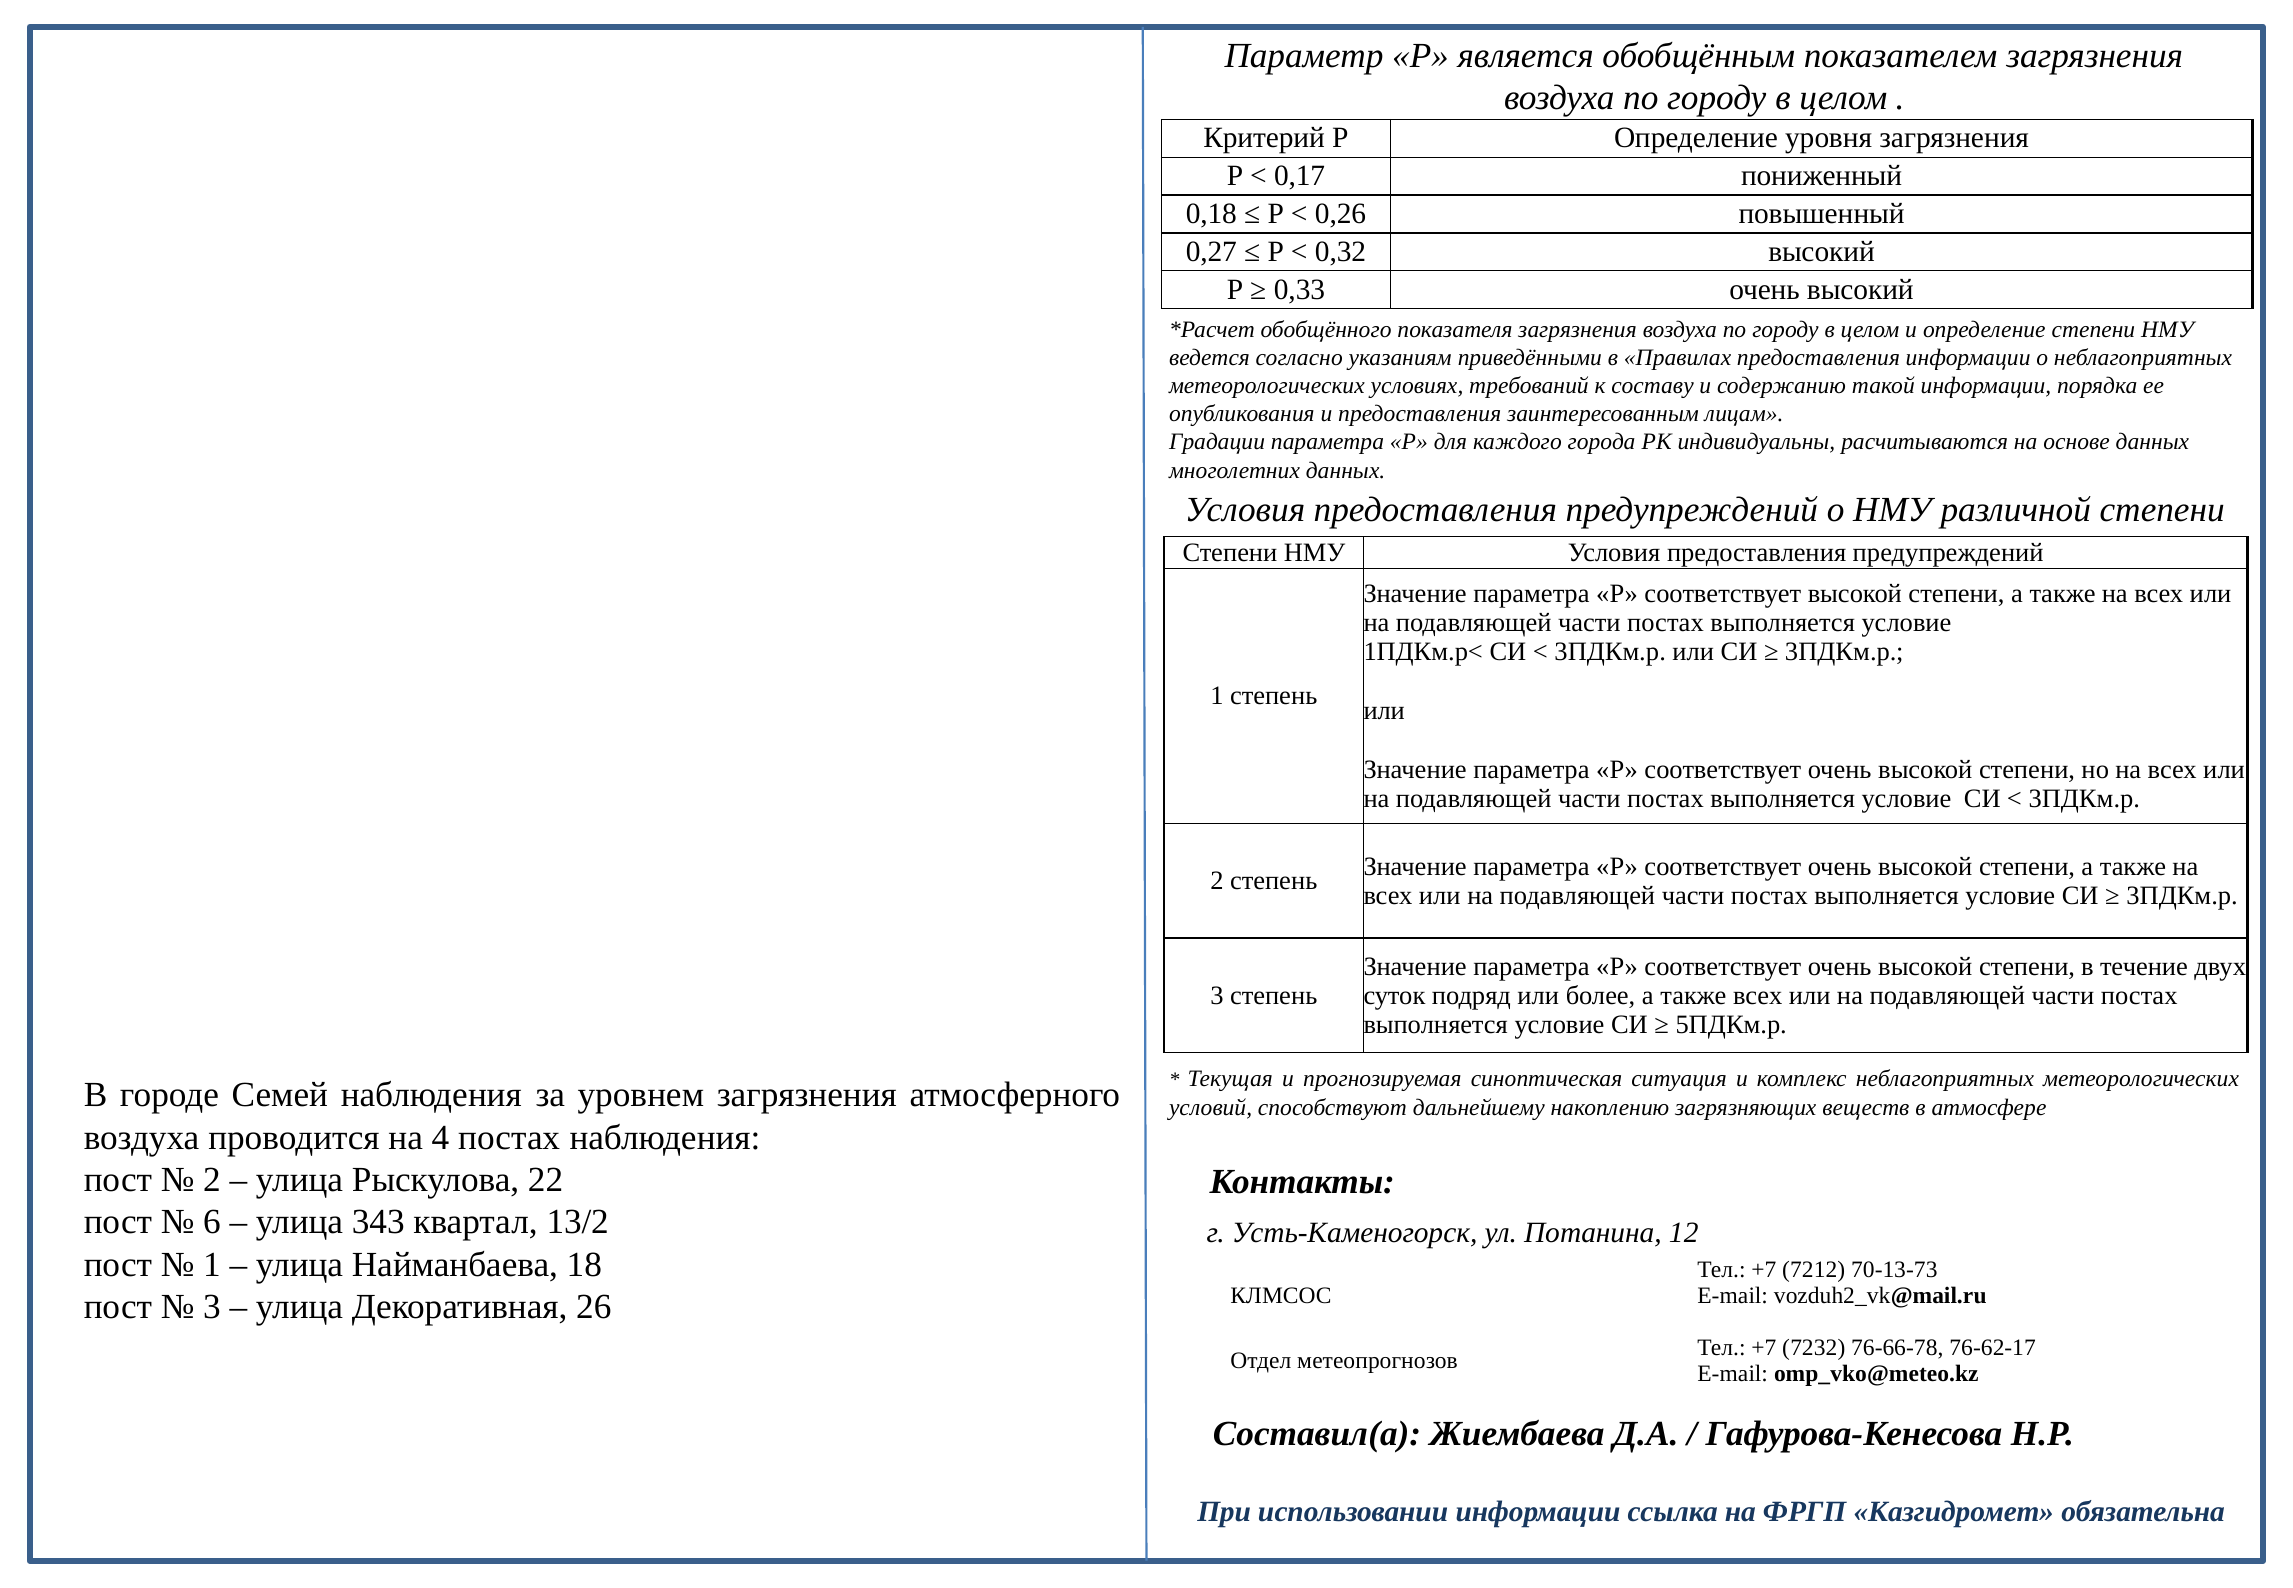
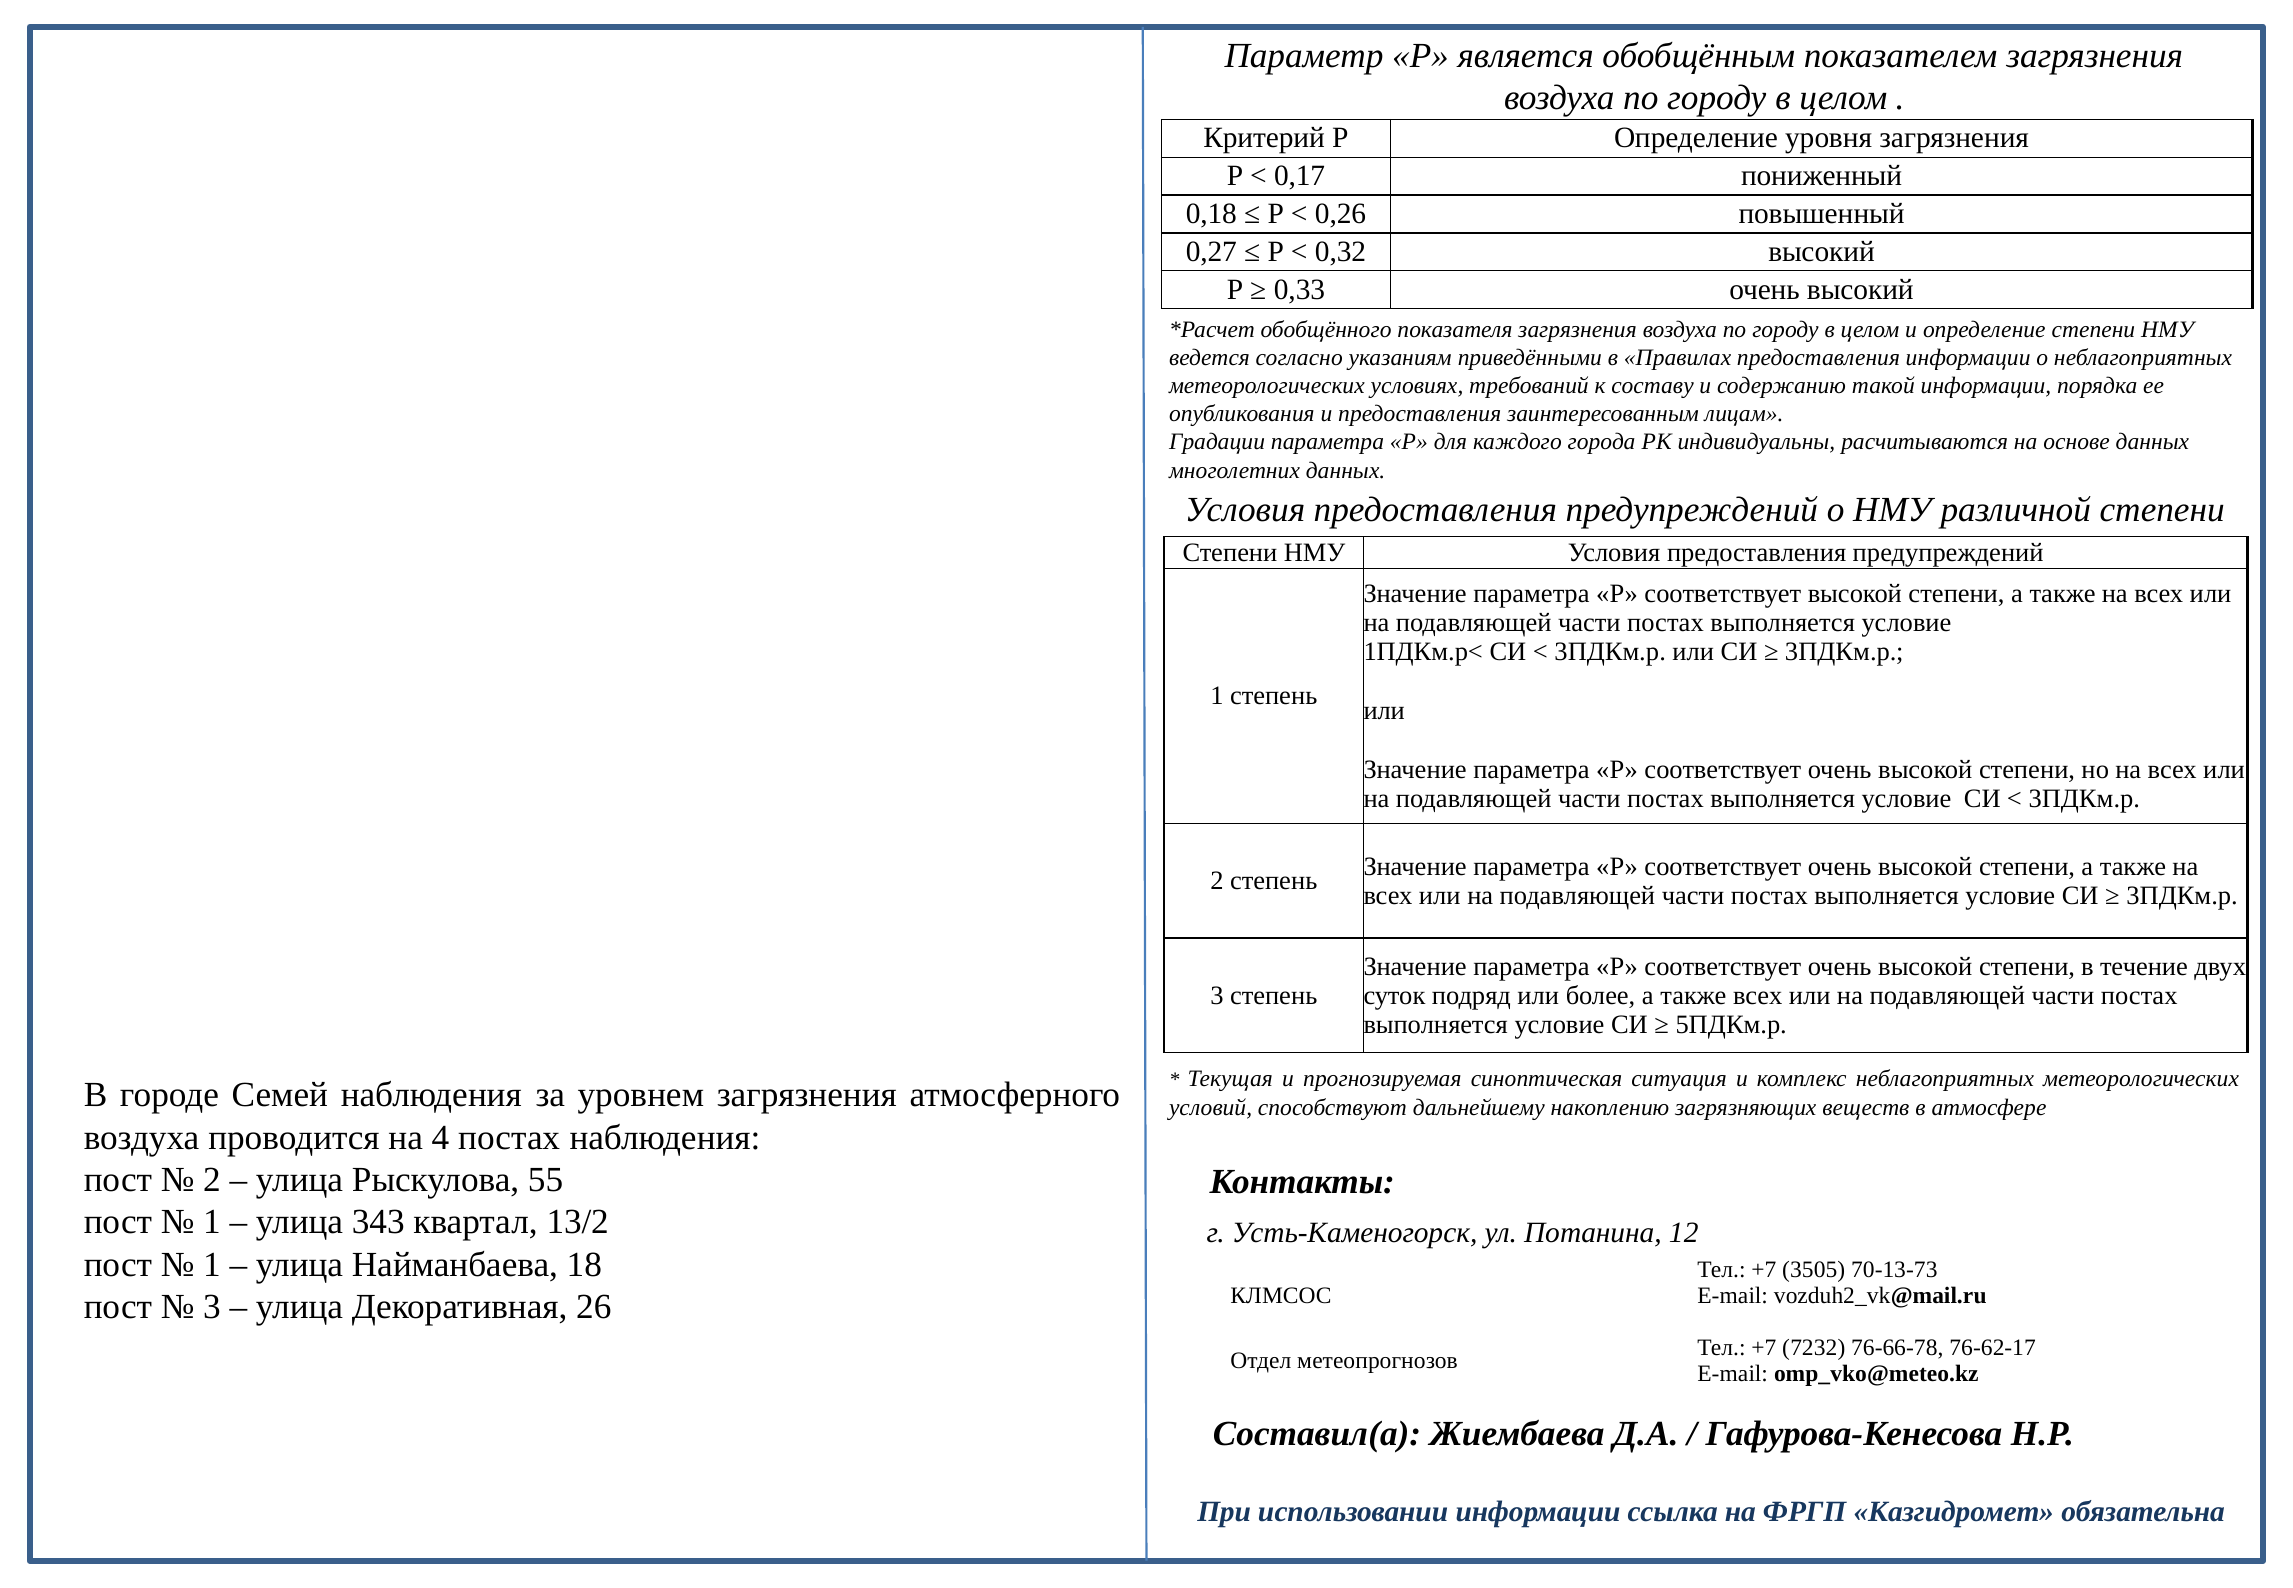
22: 22 -> 55
6 at (212, 1222): 6 -> 1
7212: 7212 -> 3505
